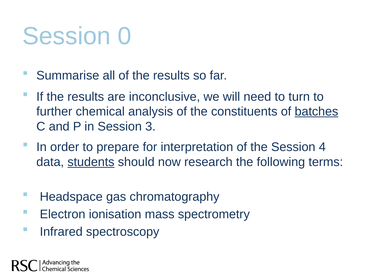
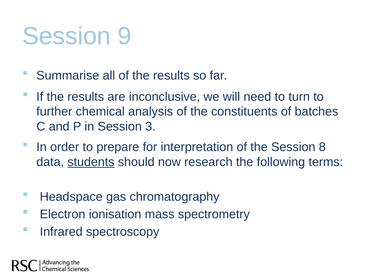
0: 0 -> 9
batches underline: present -> none
4: 4 -> 8
